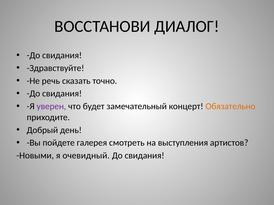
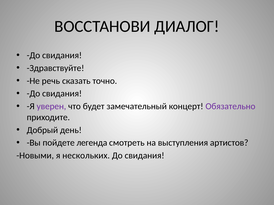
Обязательно colour: orange -> purple
галерея: галерея -> легенда
очевидный: очевидный -> нескольких
